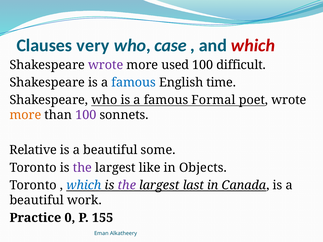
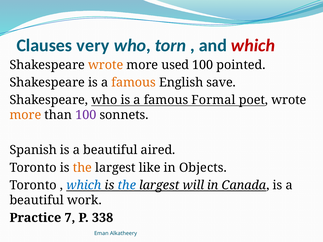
case: case -> torn
wrote at (106, 65) colour: purple -> orange
difficult: difficult -> pointed
famous at (134, 83) colour: blue -> orange
time: time -> save
Relative: Relative -> Spanish
some: some -> aired
the at (82, 168) colour: purple -> orange
the at (127, 185) colour: purple -> blue
last: last -> will
0: 0 -> 7
155: 155 -> 338
